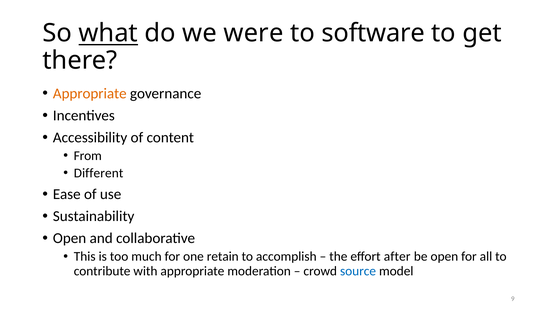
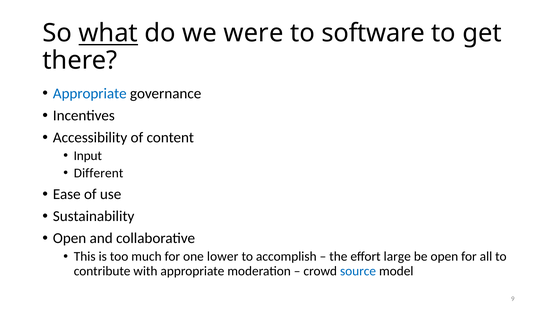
Appropriate at (90, 94) colour: orange -> blue
From: From -> Input
retain: retain -> lower
after: after -> large
